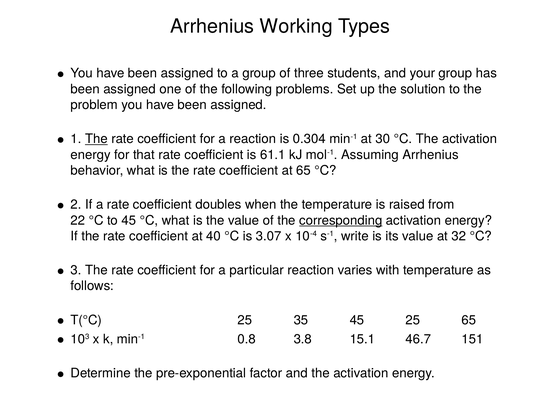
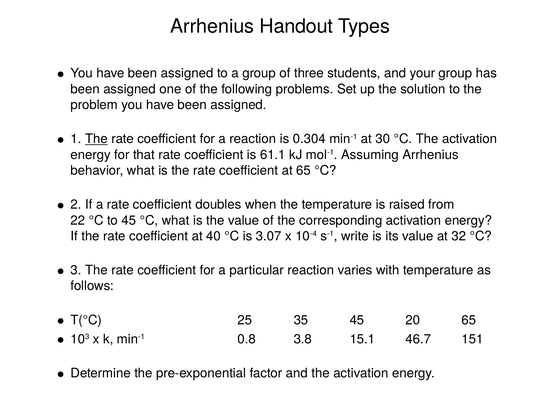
Working: Working -> Handout
corresponding underline: present -> none
45 25: 25 -> 20
